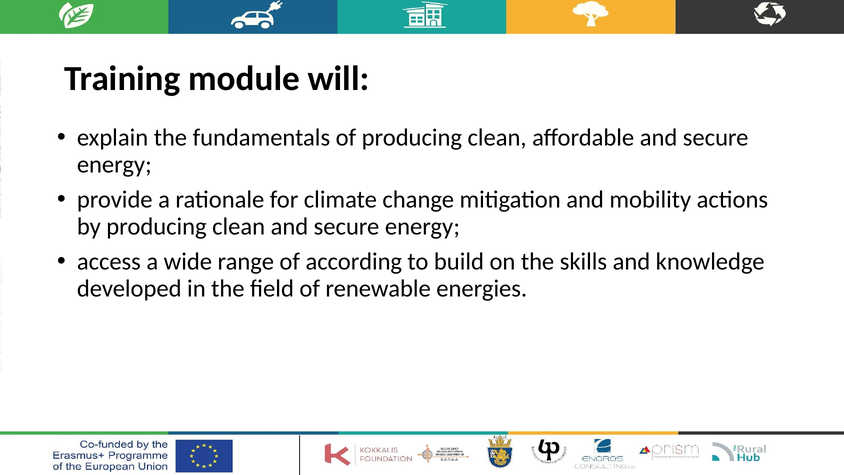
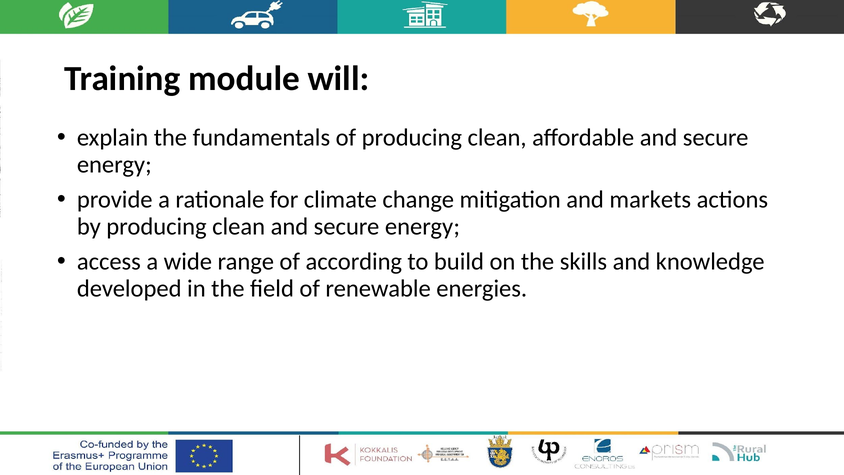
mobility: mobility -> markets
